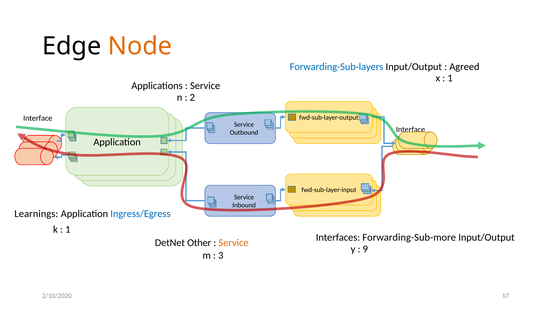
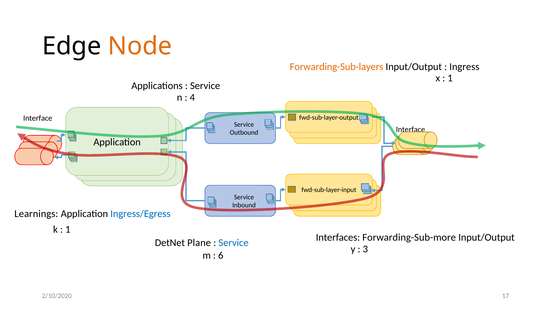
Forwarding-Sub-layers colour: blue -> orange
Agreed: Agreed -> Ingress
2: 2 -> 4
Other: Other -> Plane
Service at (234, 243) colour: orange -> blue
9: 9 -> 3
3: 3 -> 6
